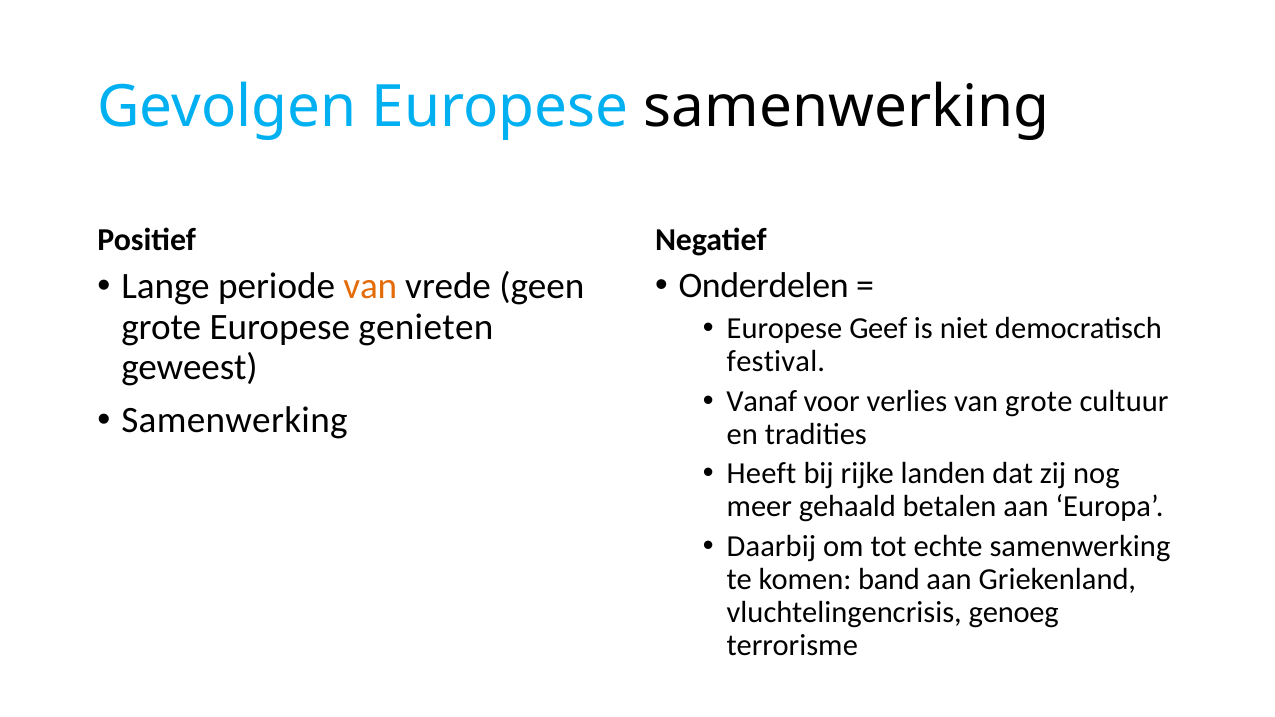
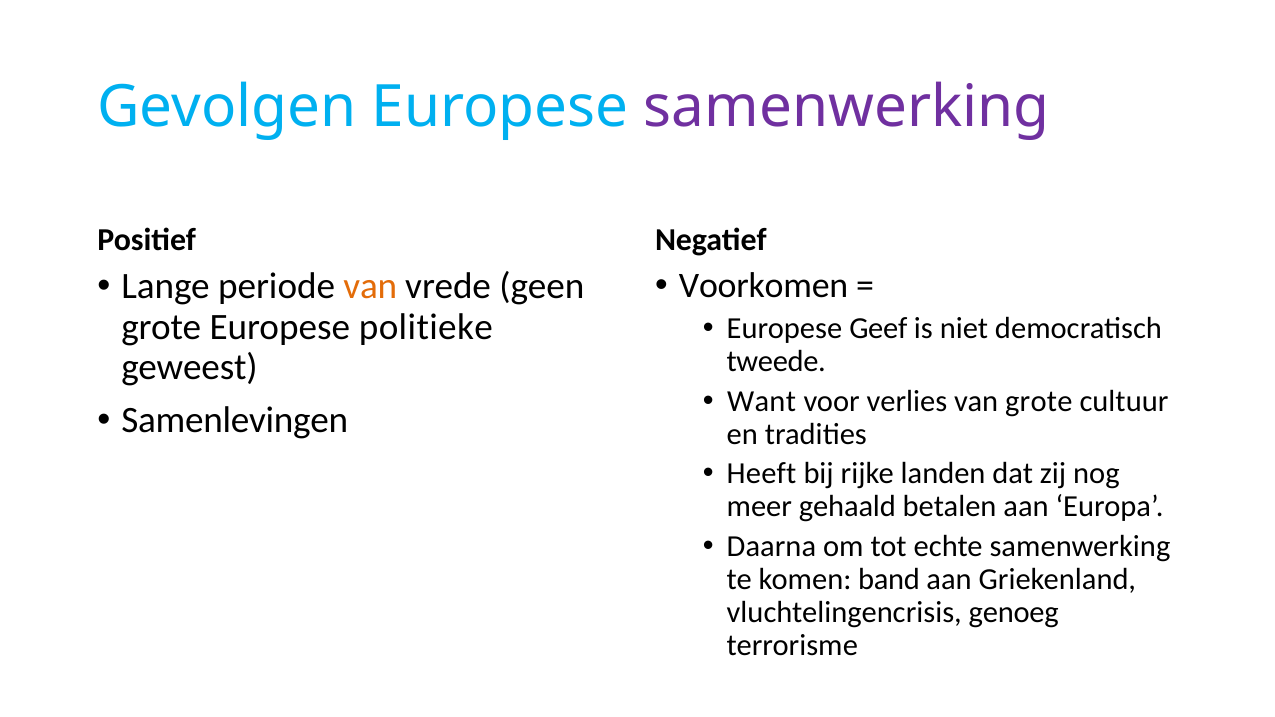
samenwerking at (847, 107) colour: black -> purple
Onderdelen: Onderdelen -> Voorkomen
genieten: genieten -> politieke
festival: festival -> tweede
Vanaf: Vanaf -> Want
Samenwerking at (234, 420): Samenwerking -> Samenlevingen
Daarbij: Daarbij -> Daarna
